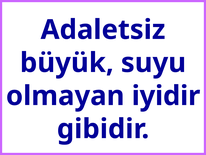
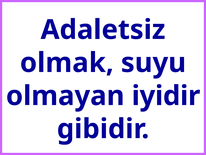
büyük: büyük -> olmak
